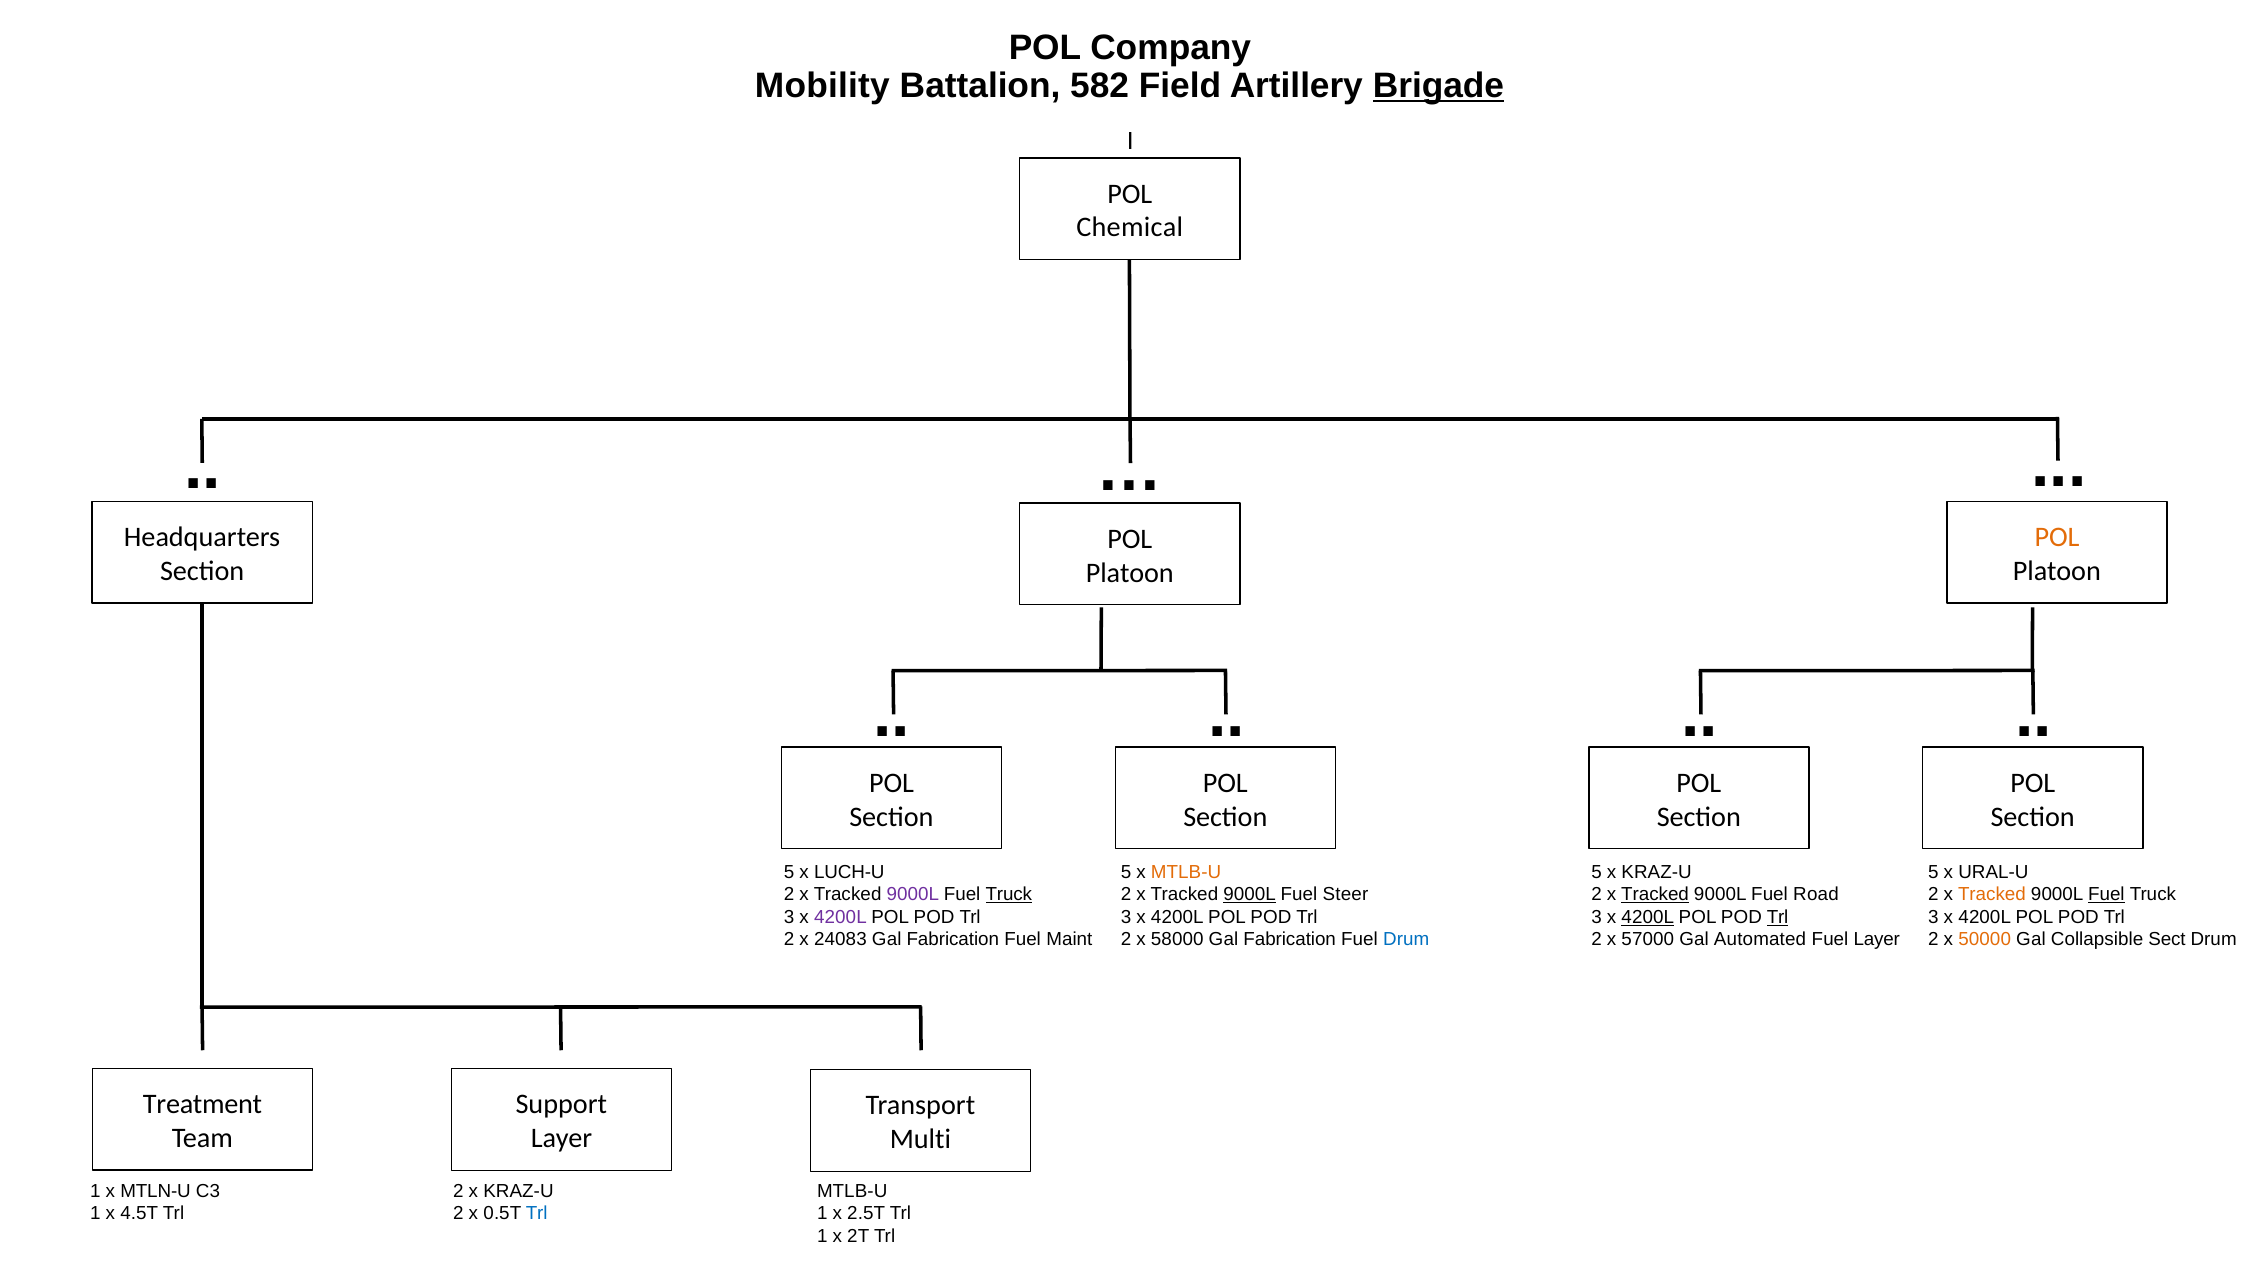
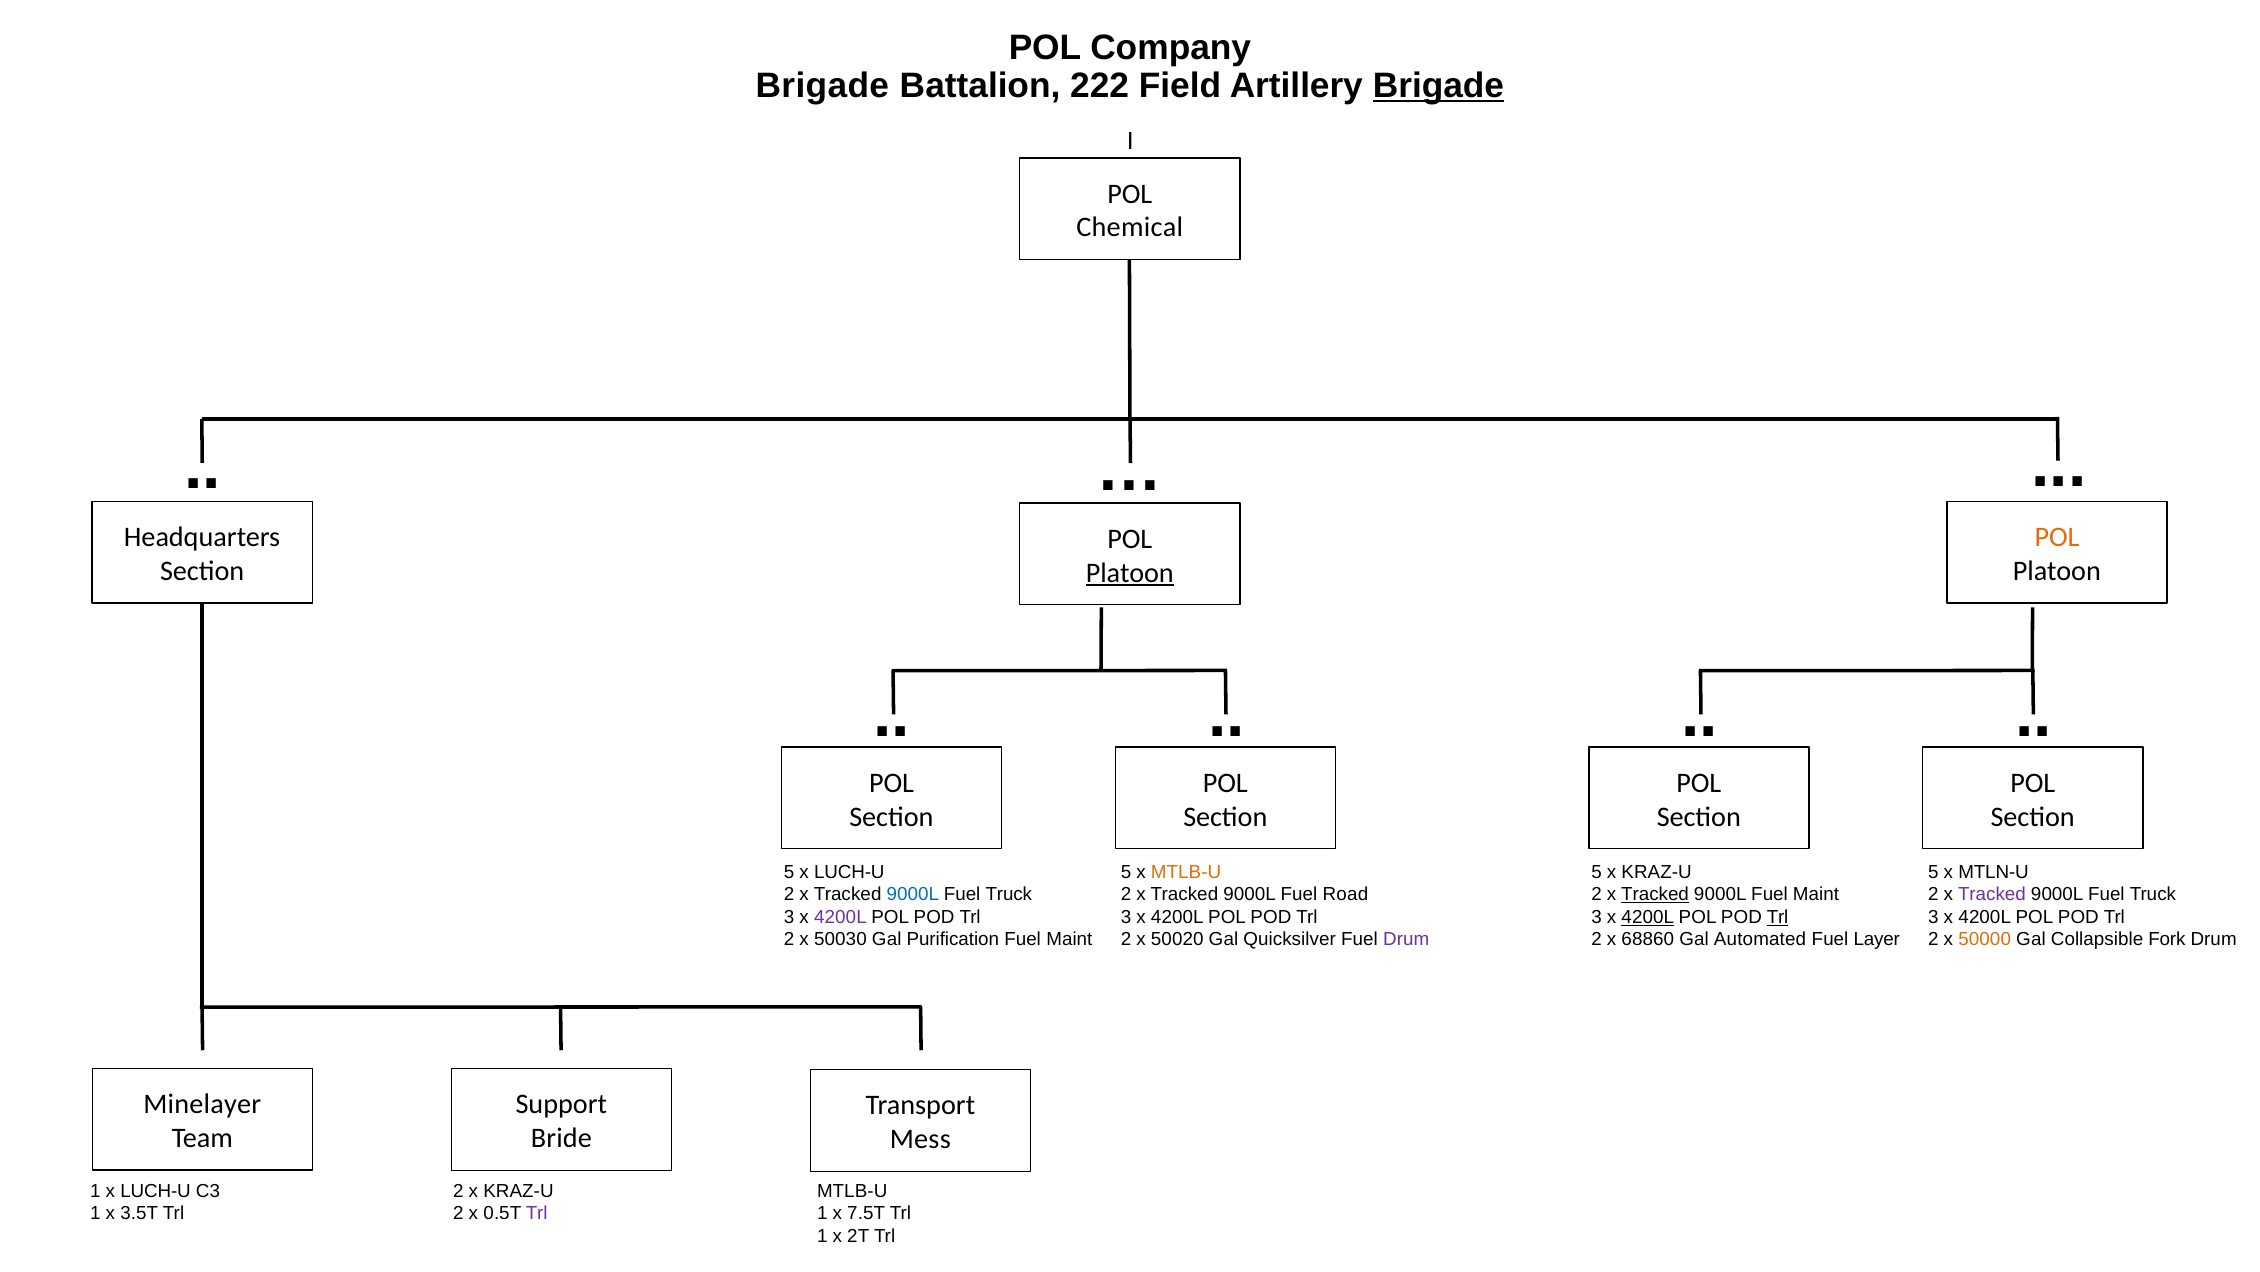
Mobility at (822, 86): Mobility -> Brigade
582: 582 -> 222
Platoon at (1130, 573) underline: none -> present
URAL-U: URAL-U -> MTLN-U
9000L at (913, 894) colour: purple -> blue
Truck at (1009, 894) underline: present -> none
9000L at (1250, 894) underline: present -> none
Steer: Steer -> Road
9000L Fuel Road: Road -> Maint
Tracked at (1992, 894) colour: orange -> purple
Fuel at (2106, 894) underline: present -> none
24083: 24083 -> 50030
Fabrication at (953, 939): Fabrication -> Purification
58000: 58000 -> 50020
Fabrication at (1290, 939): Fabrication -> Quicksilver
Drum at (1406, 939) colour: blue -> purple
57000: 57000 -> 68860
Sect: Sect -> Fork
Treatment: Treatment -> Minelayer
Layer at (562, 1138): Layer -> Bride
Multi: Multi -> Mess
1 x MTLN-U: MTLN-U -> LUCH-U
4.5T: 4.5T -> 3.5T
Trl at (537, 1213) colour: blue -> purple
2.5T: 2.5T -> 7.5T
